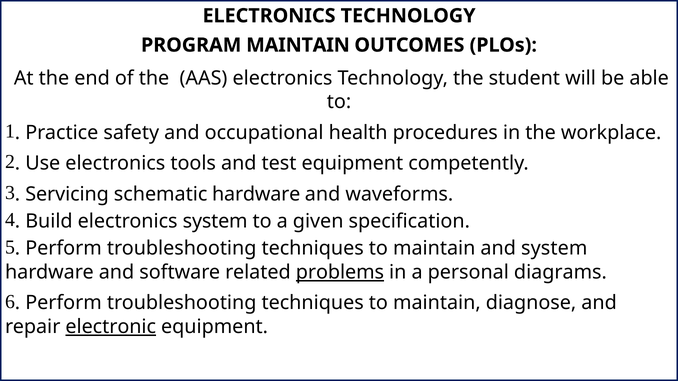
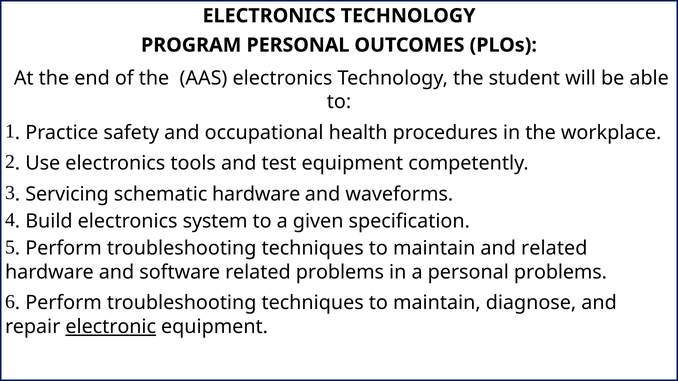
PROGRAM MAINTAIN: MAINTAIN -> PERSONAL
and system: system -> related
problems at (340, 272) underline: present -> none
personal diagrams: diagrams -> problems
